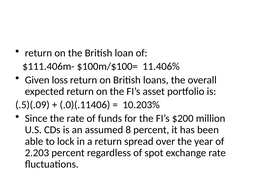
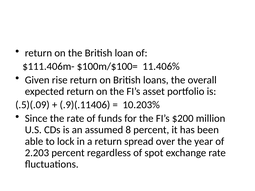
loss: loss -> rise
.0)(.11406: .0)(.11406 -> .9)(.11406
